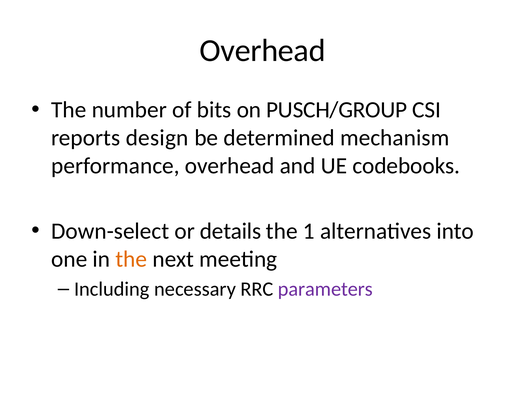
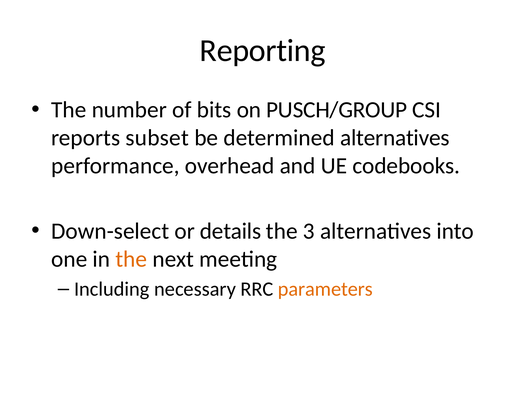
Overhead at (263, 51): Overhead -> Reporting
design: design -> subset
determined mechanism: mechanism -> alternatives
1: 1 -> 3
parameters colour: purple -> orange
